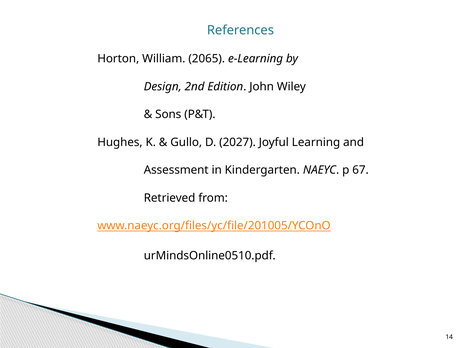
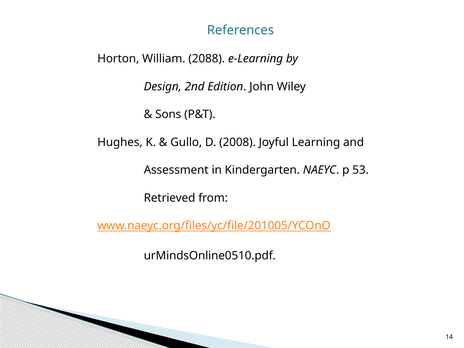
2065: 2065 -> 2088
2027: 2027 -> 2008
67: 67 -> 53
